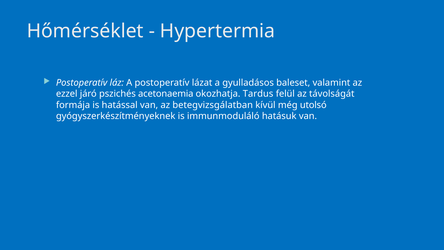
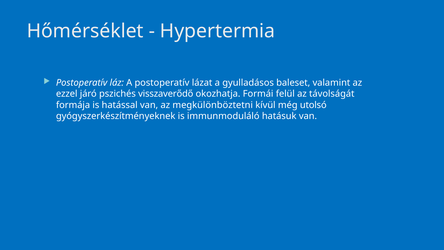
acetonaemia: acetonaemia -> visszaverődő
Tardus: Tardus -> Formái
betegvizsgálatban: betegvizsgálatban -> megkülönböztetni
